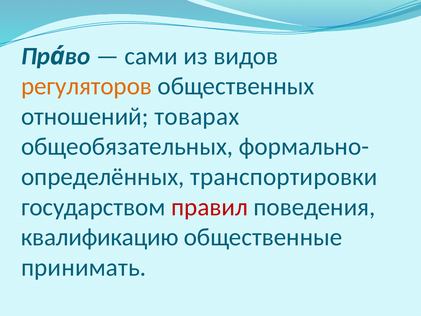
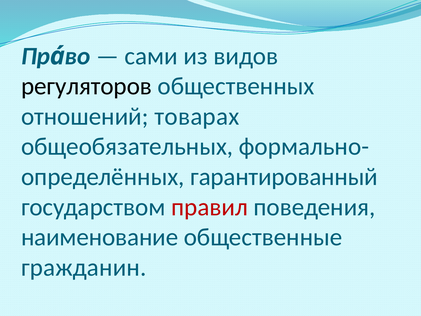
регуляторов colour: orange -> black
транспортировки: транспортировки -> гарантированный
квалификацию: квалификацию -> наименование
принимать: принимать -> гражданин
